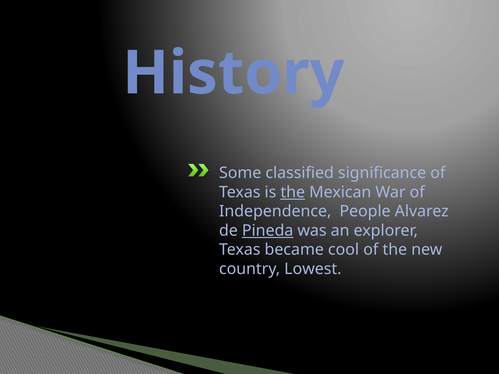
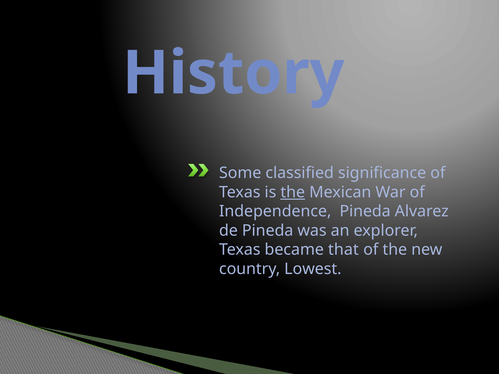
Independence People: People -> Pineda
Pineda at (268, 231) underline: present -> none
cool: cool -> that
